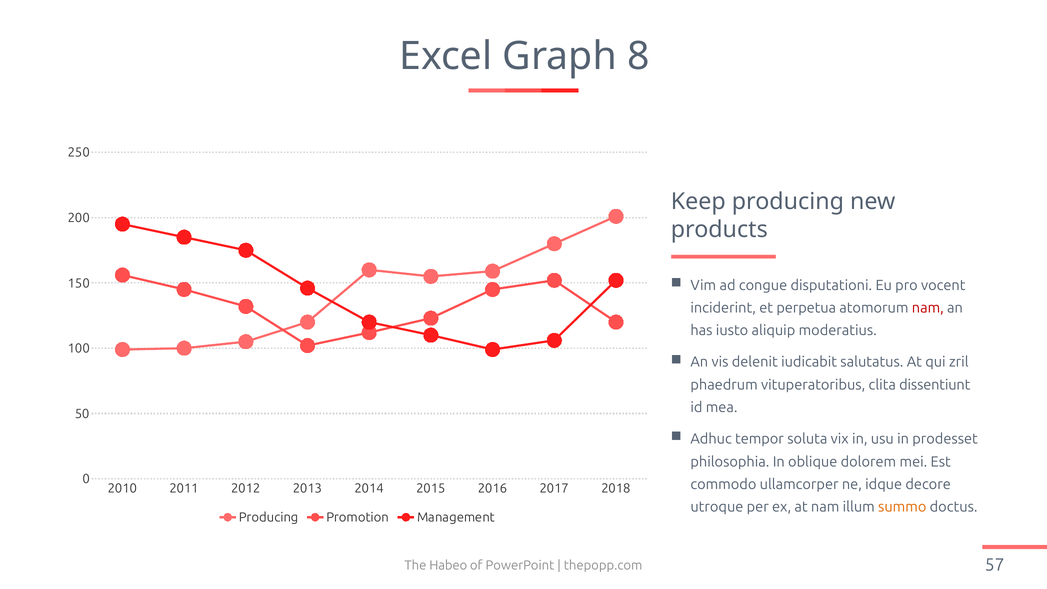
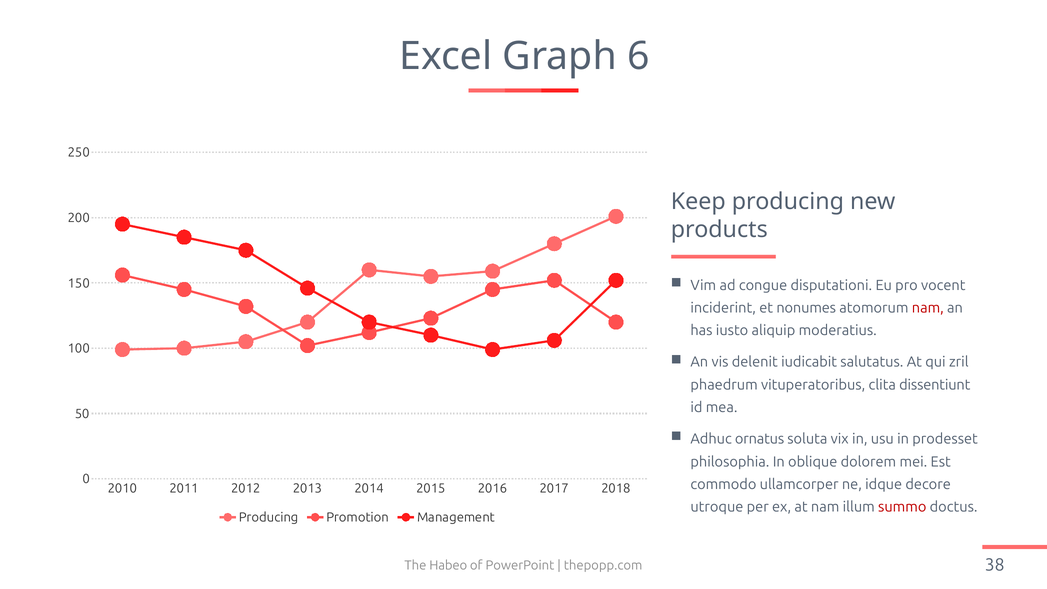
8: 8 -> 6
perpetua: perpetua -> nonumes
tempor: tempor -> ornatus
summo colour: orange -> red
57: 57 -> 38
